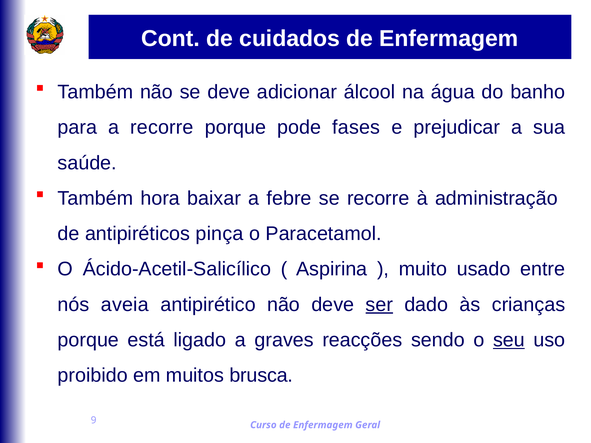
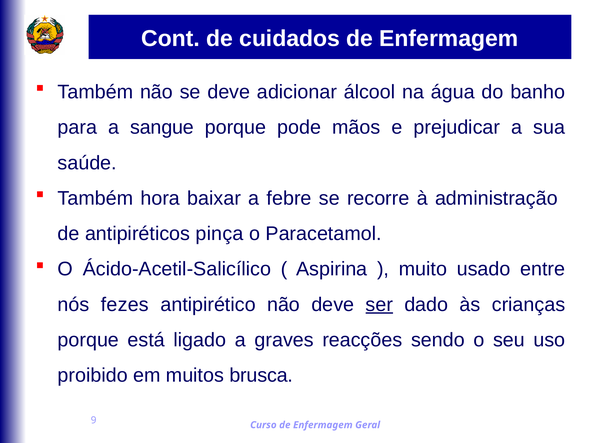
a recorre: recorre -> sangue
fases: fases -> mãos
aveia: aveia -> fezes
seu underline: present -> none
